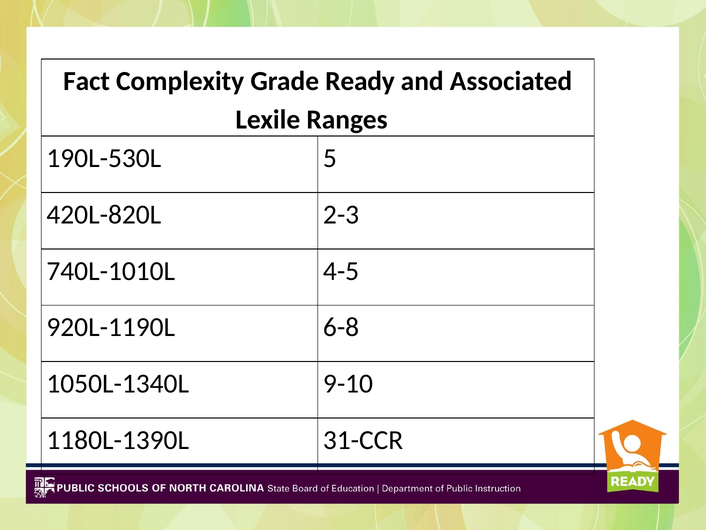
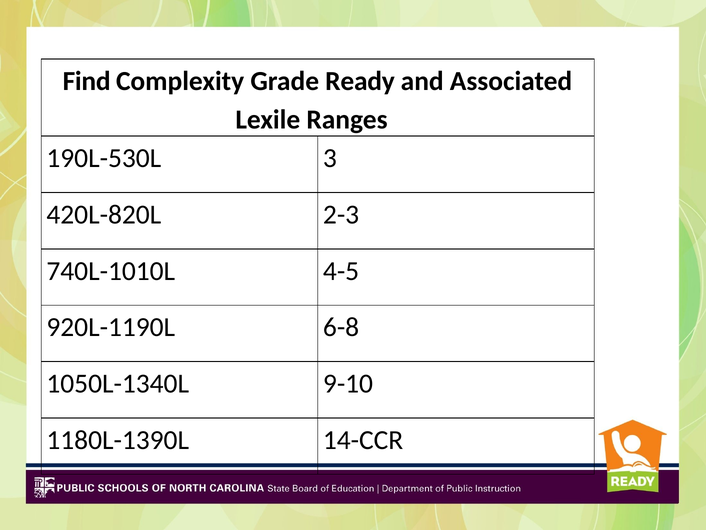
Fact: Fact -> Find
5: 5 -> 3
31-CCR: 31-CCR -> 14-CCR
